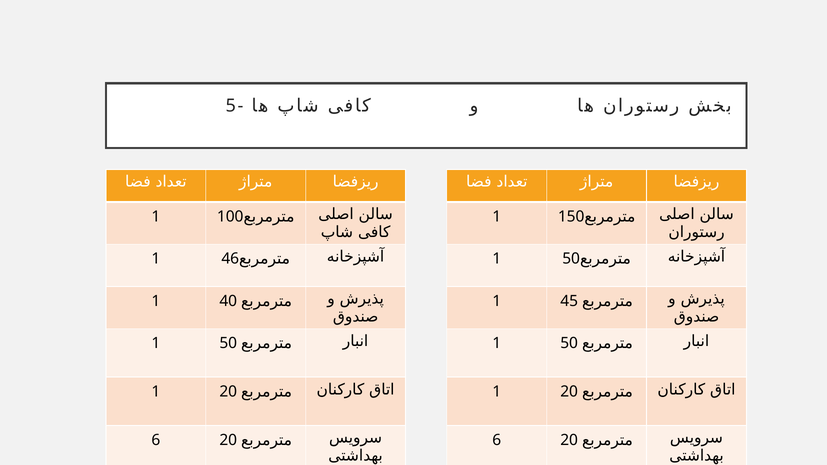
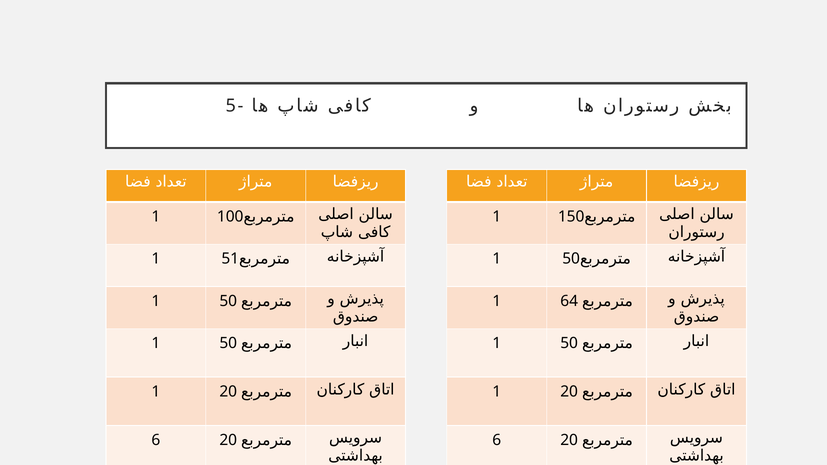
46: 46 -> 51
40 at (228, 301): 40 -> 50
45: 45 -> 64
